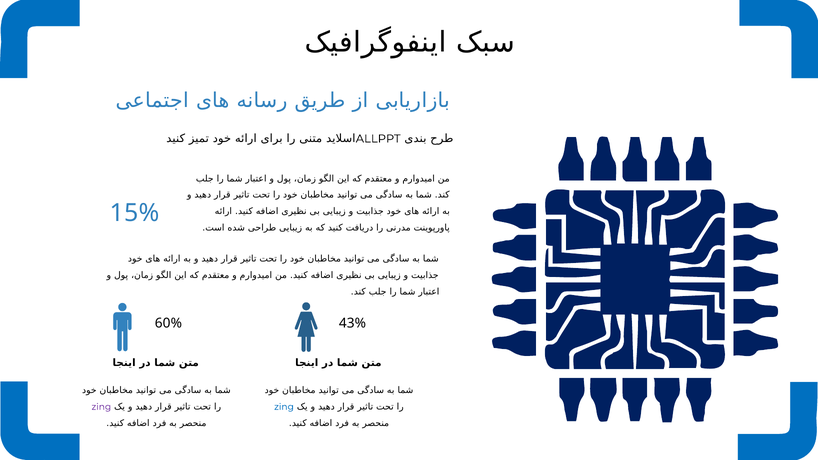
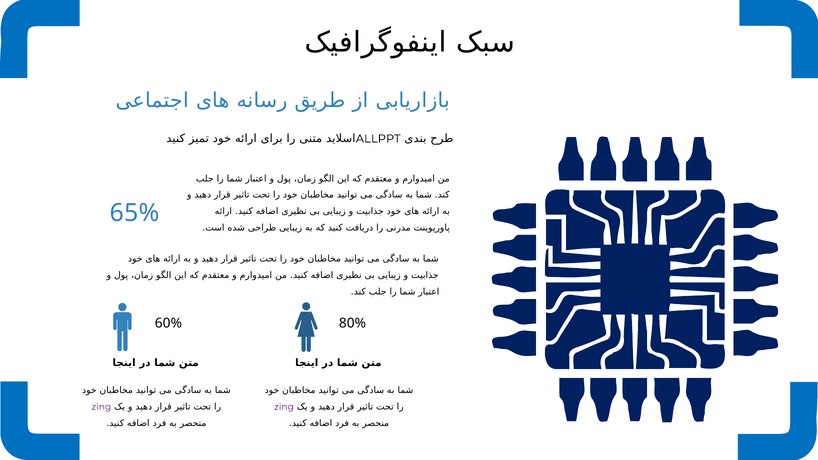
15%: 15% -> 65%
43%: 43% -> 80%
zing at (284, 407) colour: blue -> purple
